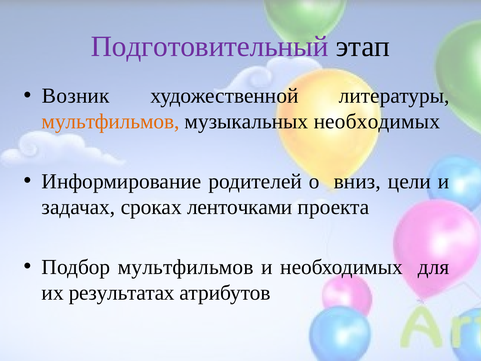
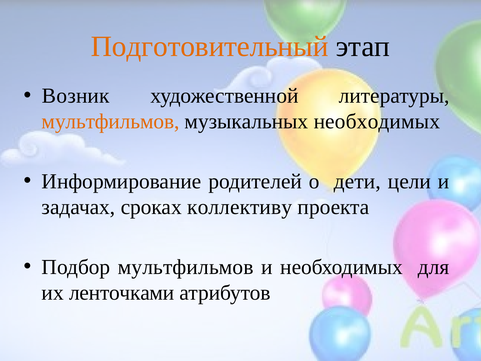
Подготовительный colour: purple -> orange
вниз: вниз -> дети
ленточками: ленточками -> коллективу
результатах: результатах -> ленточками
